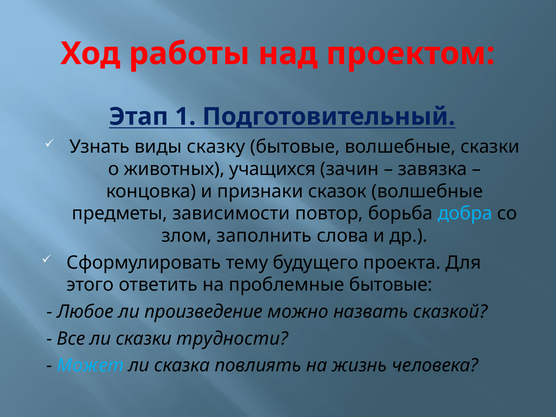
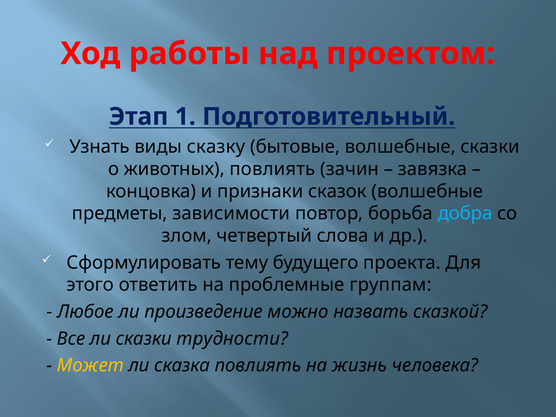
животных учащихся: учащихся -> повлиять
заполнить: заполнить -> четвертый
проблемные бытовые: бытовые -> группам
Может colour: light blue -> yellow
